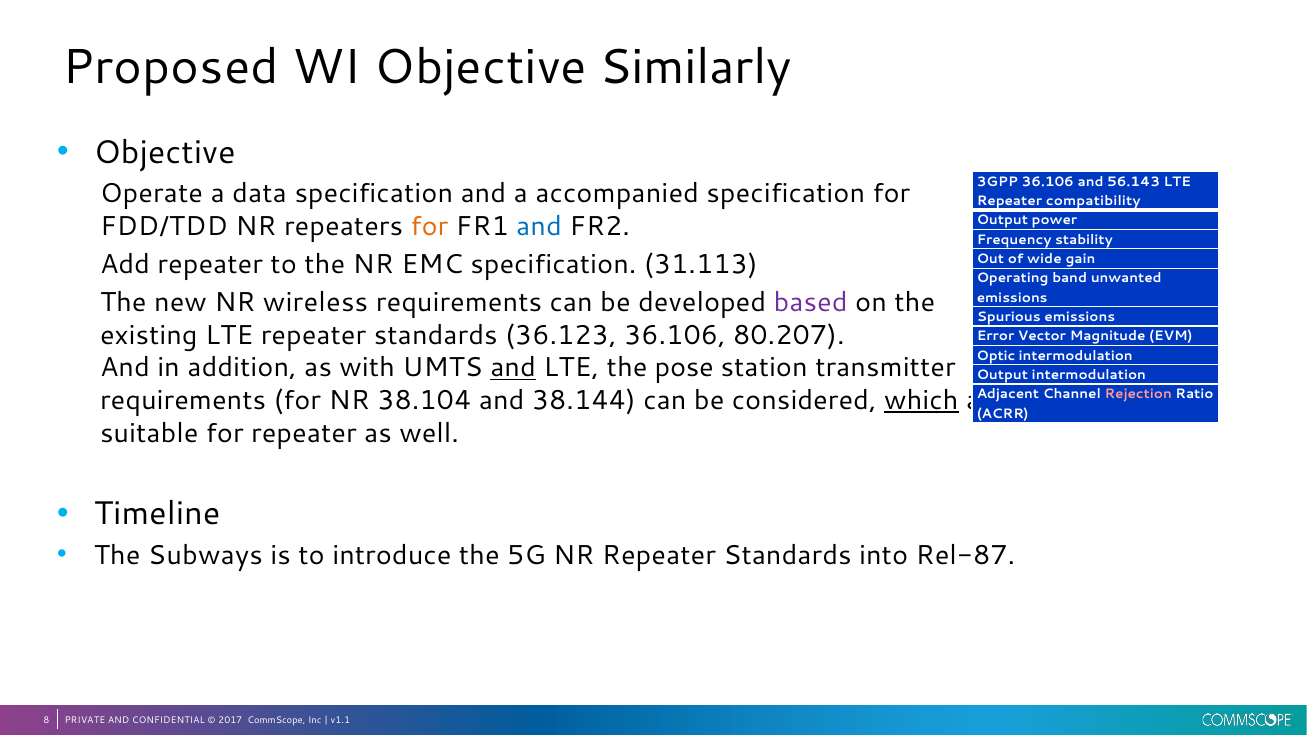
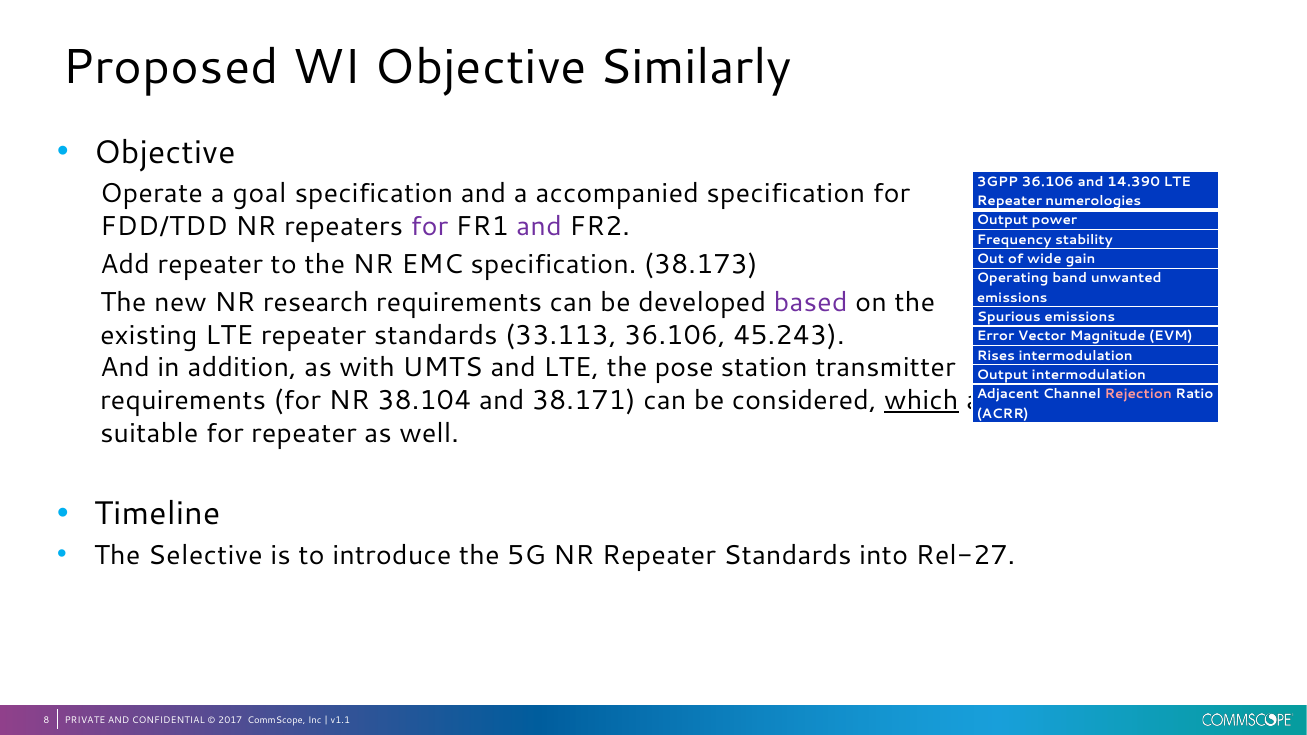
56.143: 56.143 -> 14.390
data: data -> goal
compatibility: compatibility -> numerologies
for at (429, 226) colour: orange -> purple
and at (539, 226) colour: blue -> purple
31.113: 31.113 -> 38.173
wireless: wireless -> research
36.123: 36.123 -> 33.113
80.207: 80.207 -> 45.243
Optic: Optic -> Rises
and at (513, 368) underline: present -> none
38.144: 38.144 -> 38.171
Subways: Subways -> Selective
Rel-87: Rel-87 -> Rel-27
